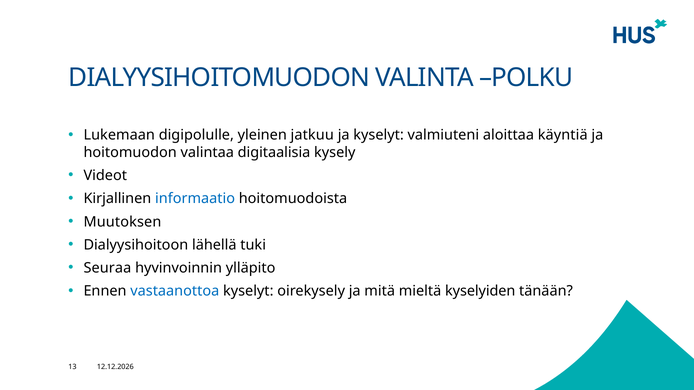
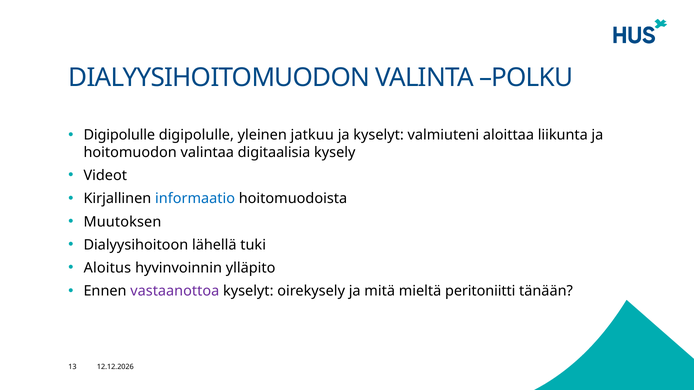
Lukemaan at (119, 135): Lukemaan -> Digipolulle
käyntiä: käyntiä -> liikunta
Seuraa: Seuraa -> Aloitus
vastaanottoa colour: blue -> purple
kyselyiden: kyselyiden -> peritoniitti
